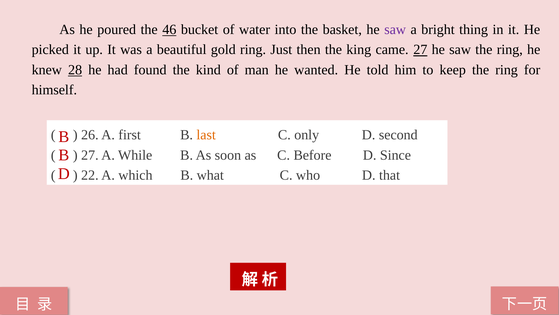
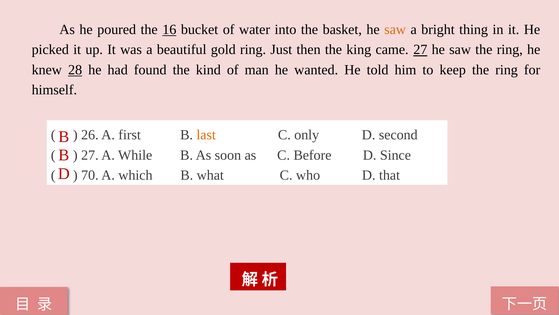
46: 46 -> 16
saw at (395, 29) colour: purple -> orange
22: 22 -> 70
